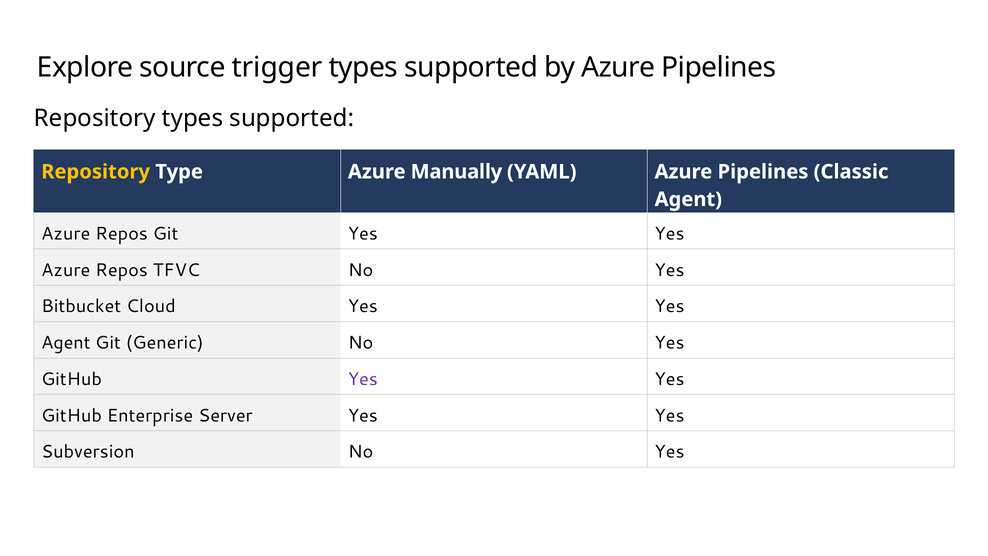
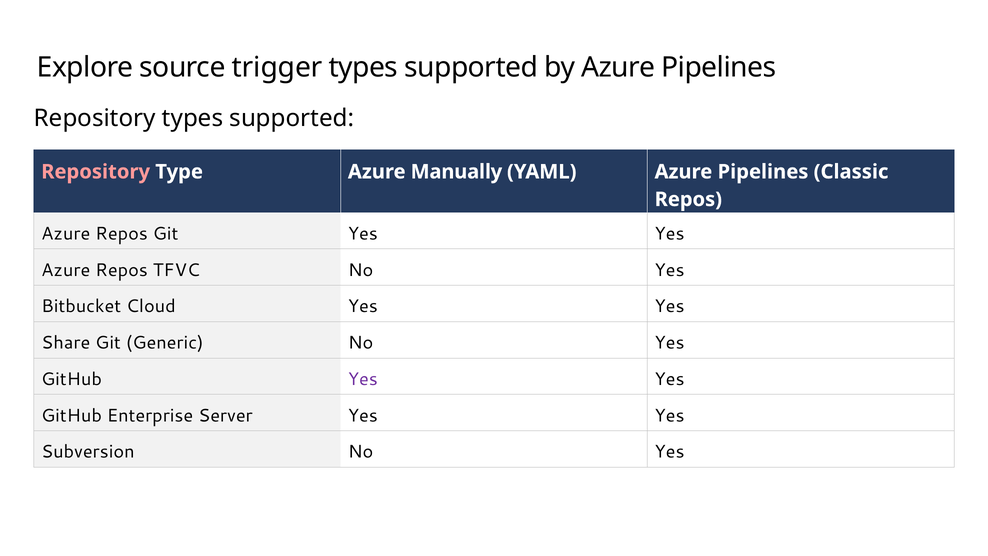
Repository at (96, 172) colour: yellow -> pink
Agent at (688, 199): Agent -> Repos
Agent at (66, 343): Agent -> Share
